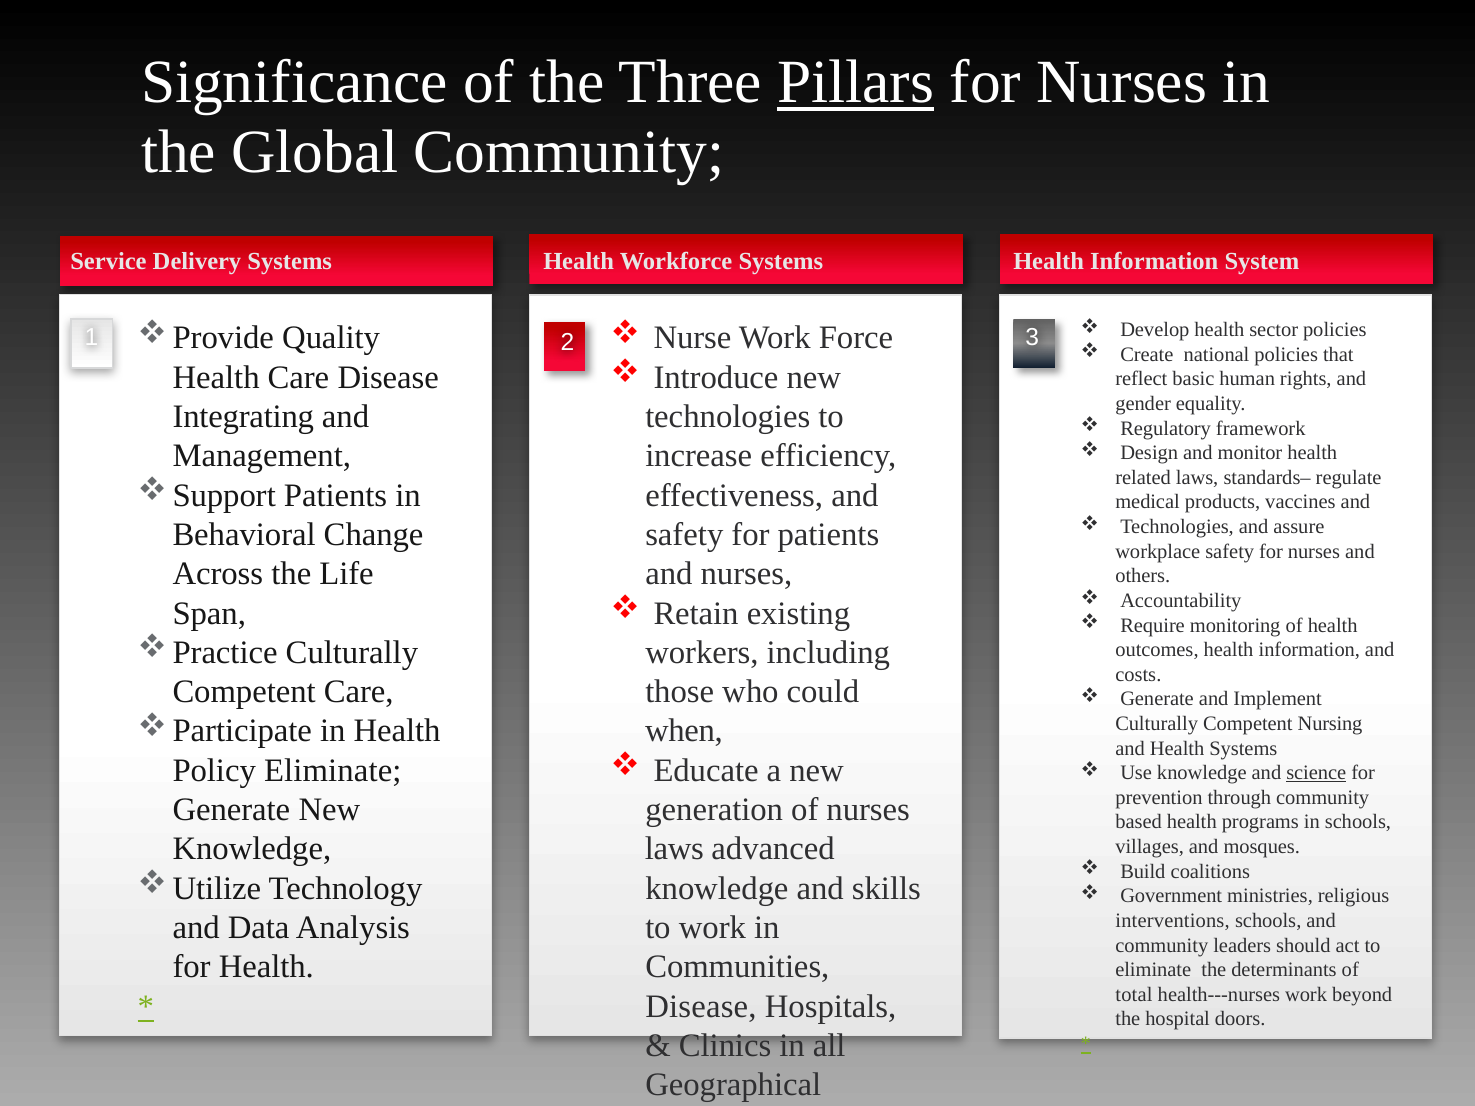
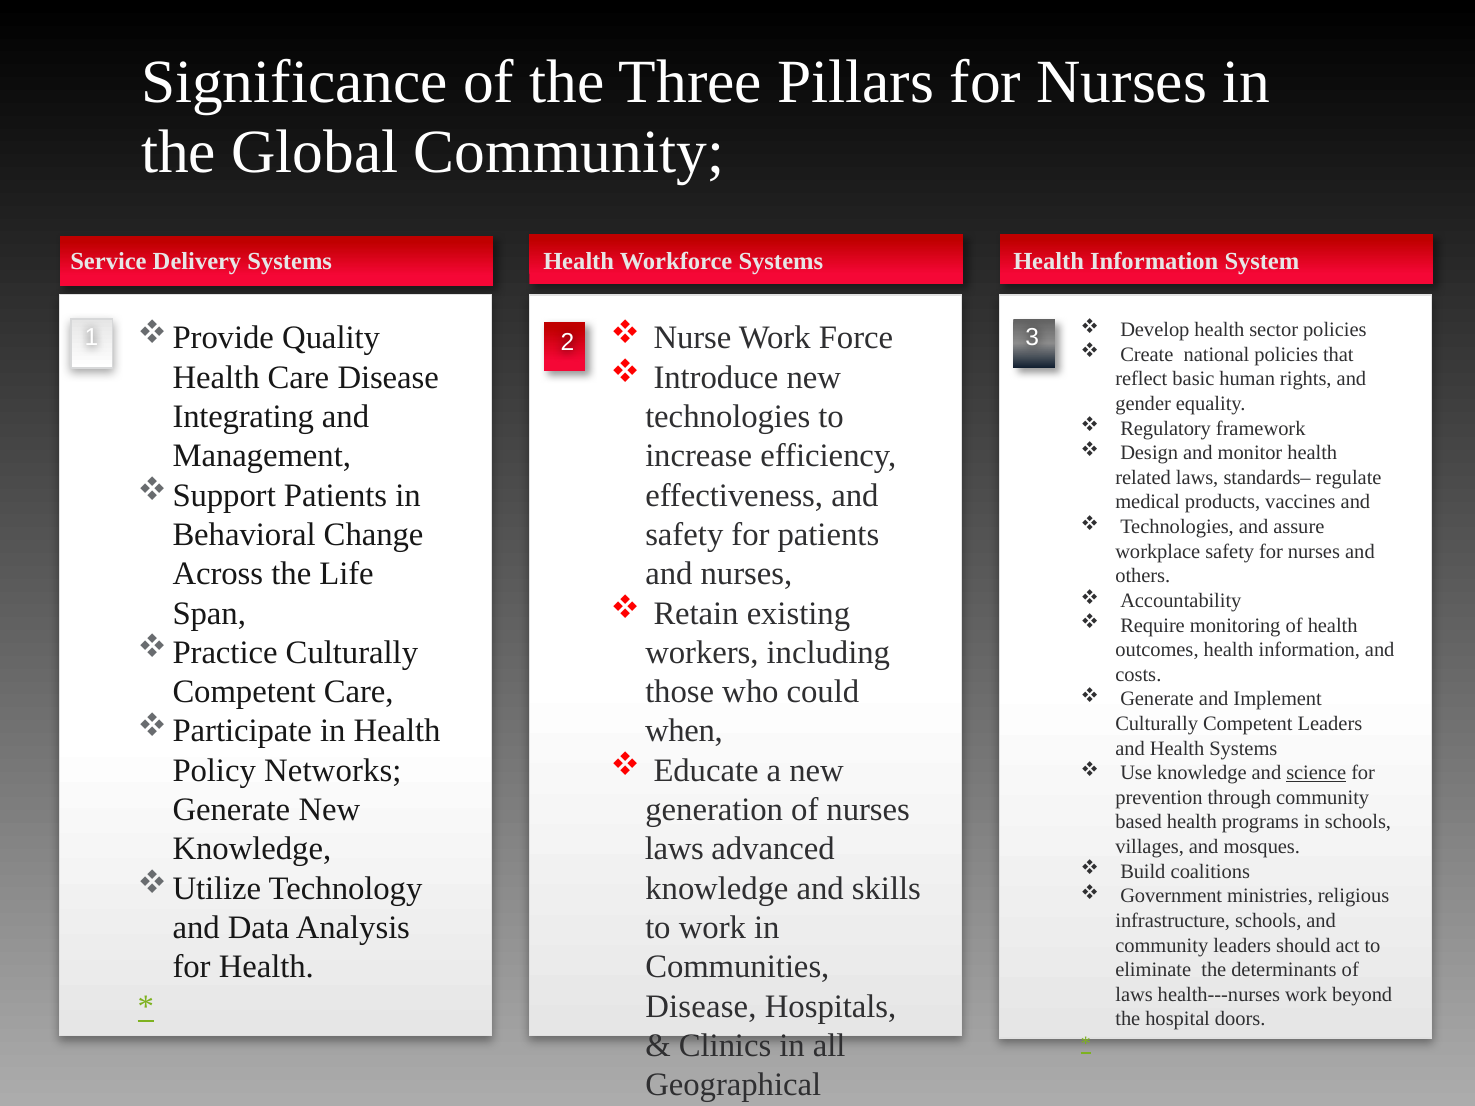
Pillars underline: present -> none
Competent Nursing: Nursing -> Leaders
Policy Eliminate: Eliminate -> Networks
interventions: interventions -> infrastructure
total at (1134, 995): total -> laws
